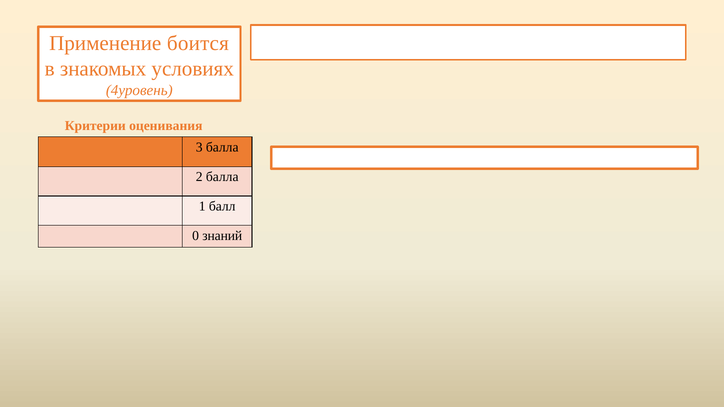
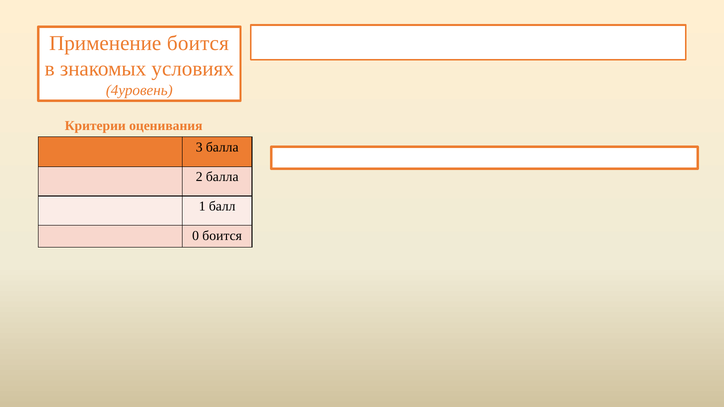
0 знаний: знаний -> боится
